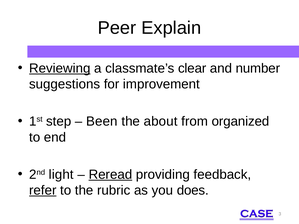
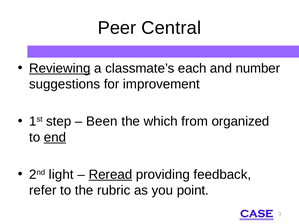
Explain: Explain -> Central
clear: clear -> each
about: about -> which
end underline: none -> present
refer underline: present -> none
does: does -> point
